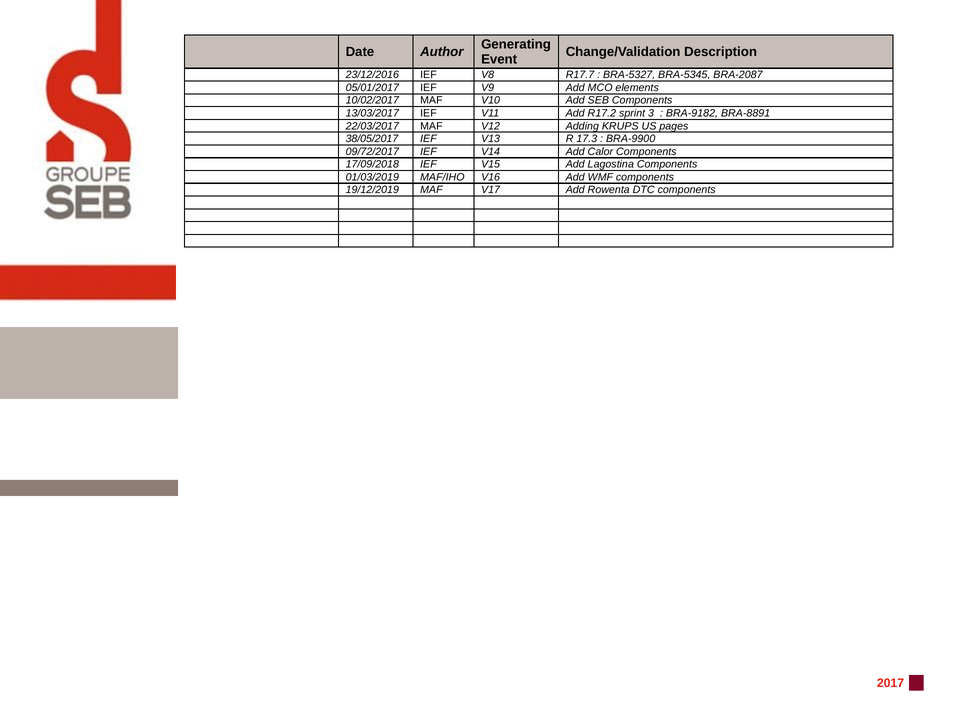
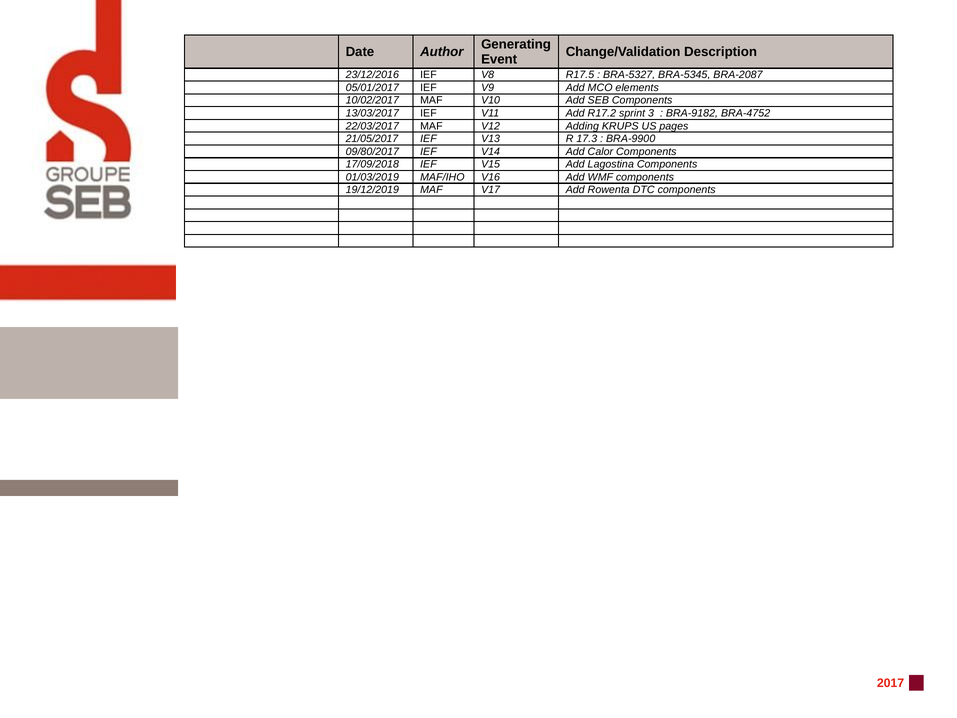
R17.7: R17.7 -> R17.5
BRA-8891: BRA-8891 -> BRA-4752
38/05/2017: 38/05/2017 -> 21/05/2017
09/72/2017: 09/72/2017 -> 09/80/2017
